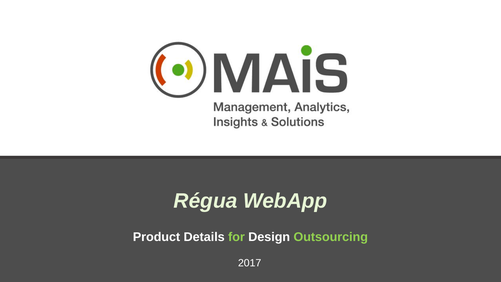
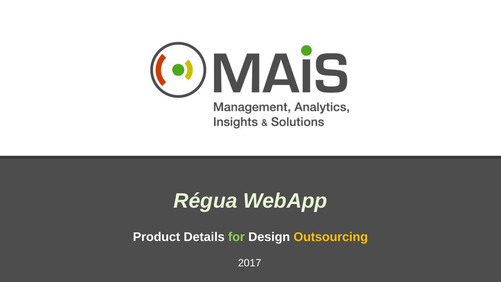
Outsourcing colour: light green -> yellow
